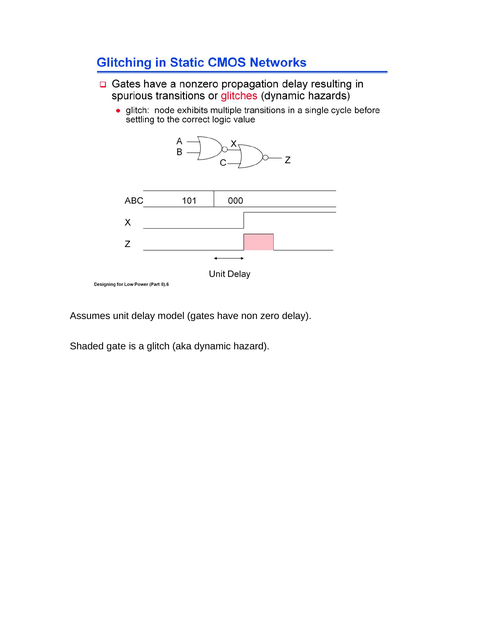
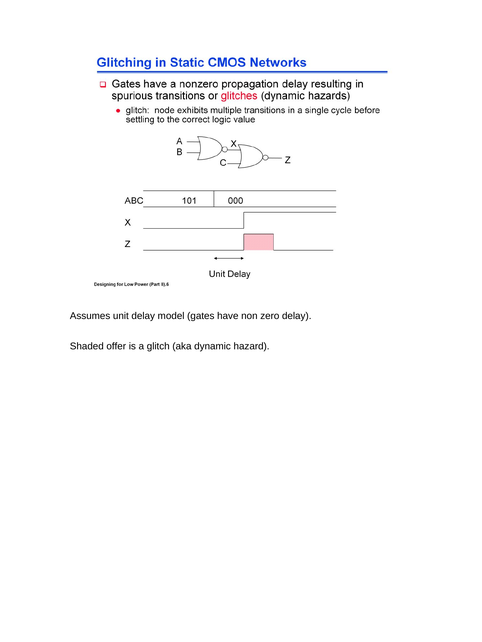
gate: gate -> offer
